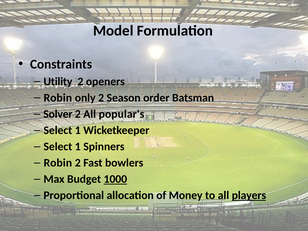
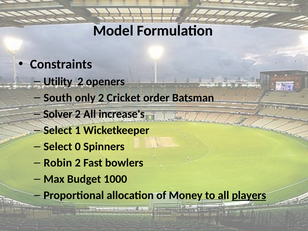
Robin at (58, 98): Robin -> South
Season: Season -> Cricket
popular's: popular's -> increase's
1 at (78, 147): 1 -> 0
1000 underline: present -> none
